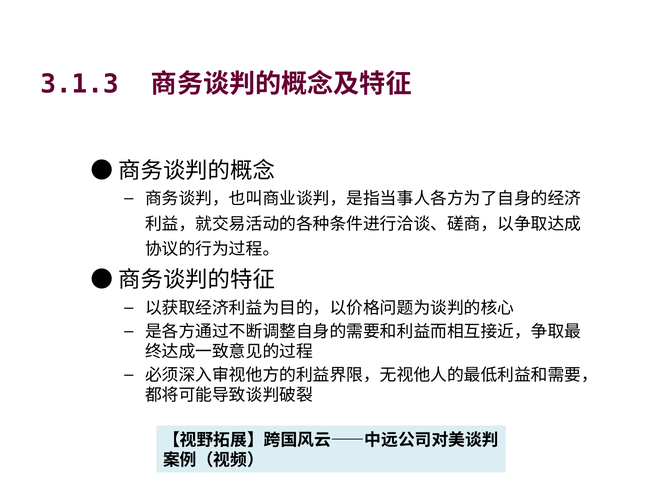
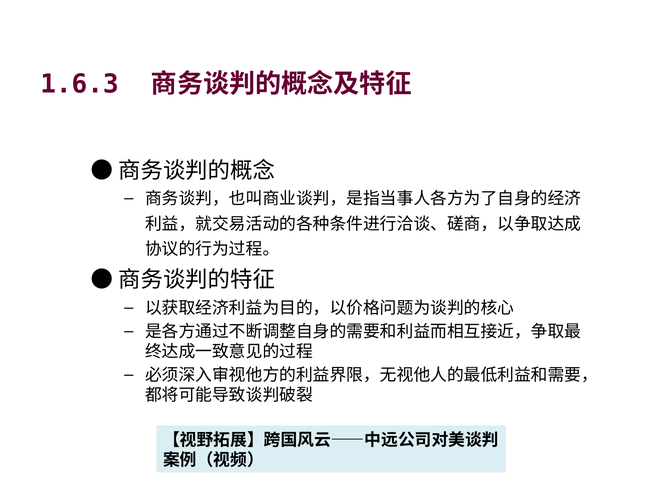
3.1.3: 3.1.3 -> 1.6.3
